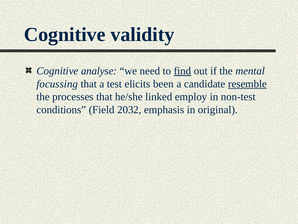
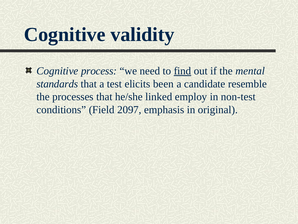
analyse: analyse -> process
focussing: focussing -> standards
resemble underline: present -> none
2032: 2032 -> 2097
